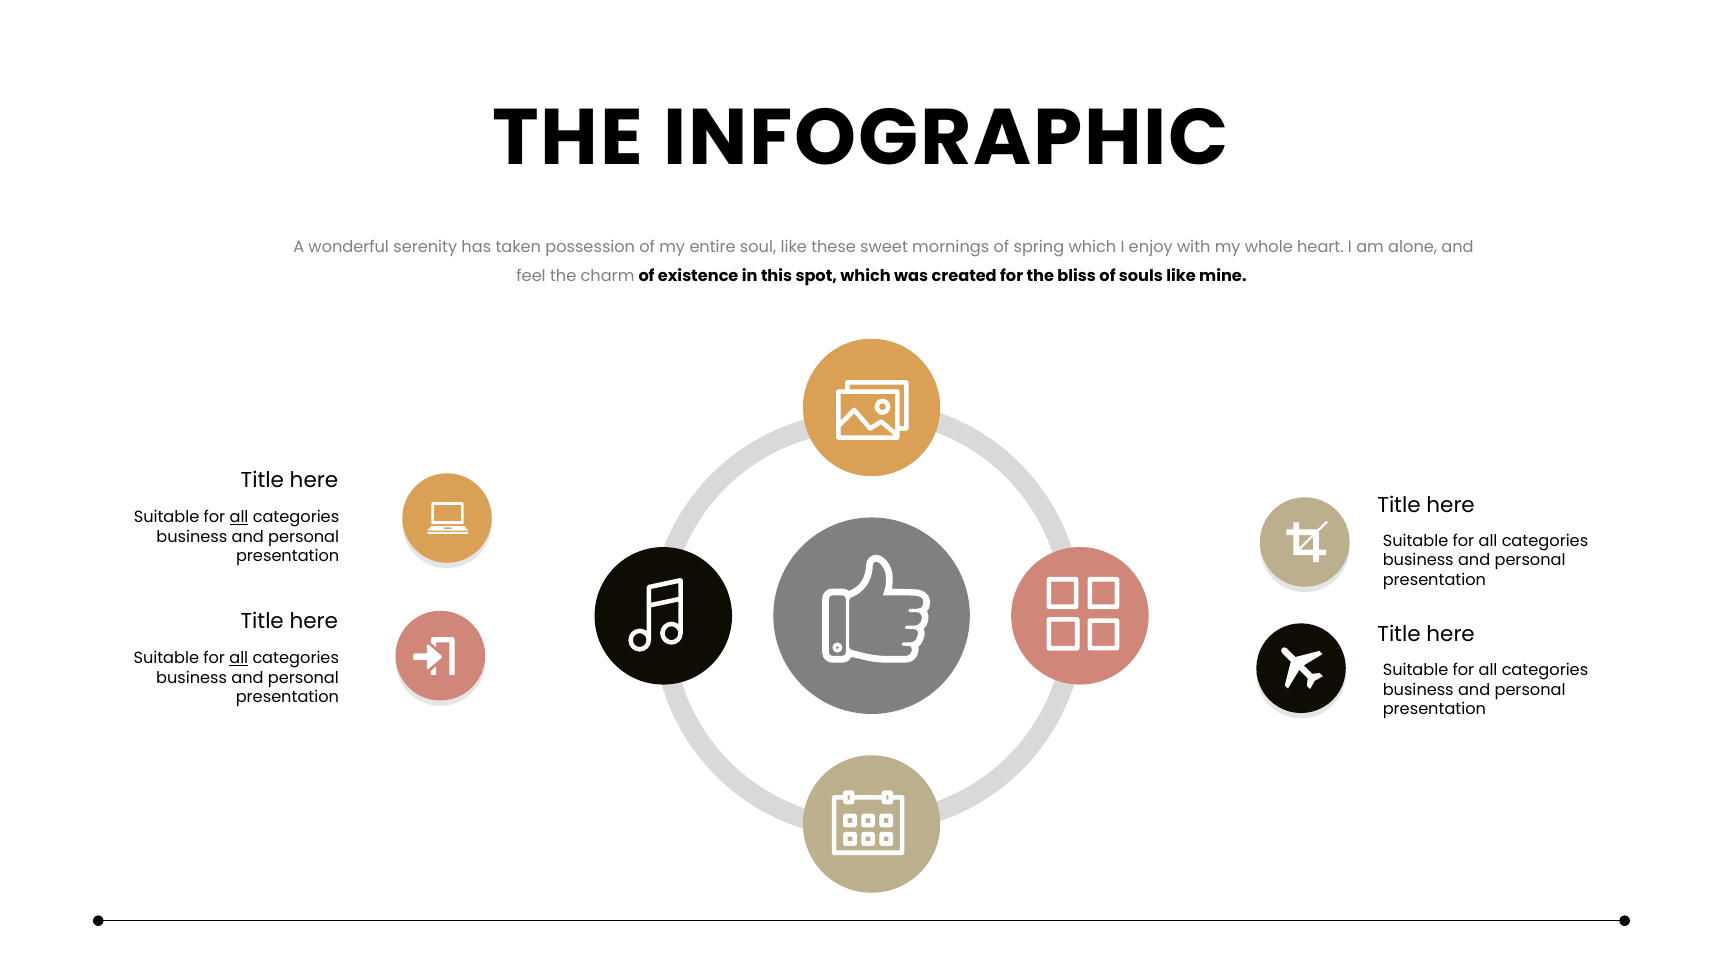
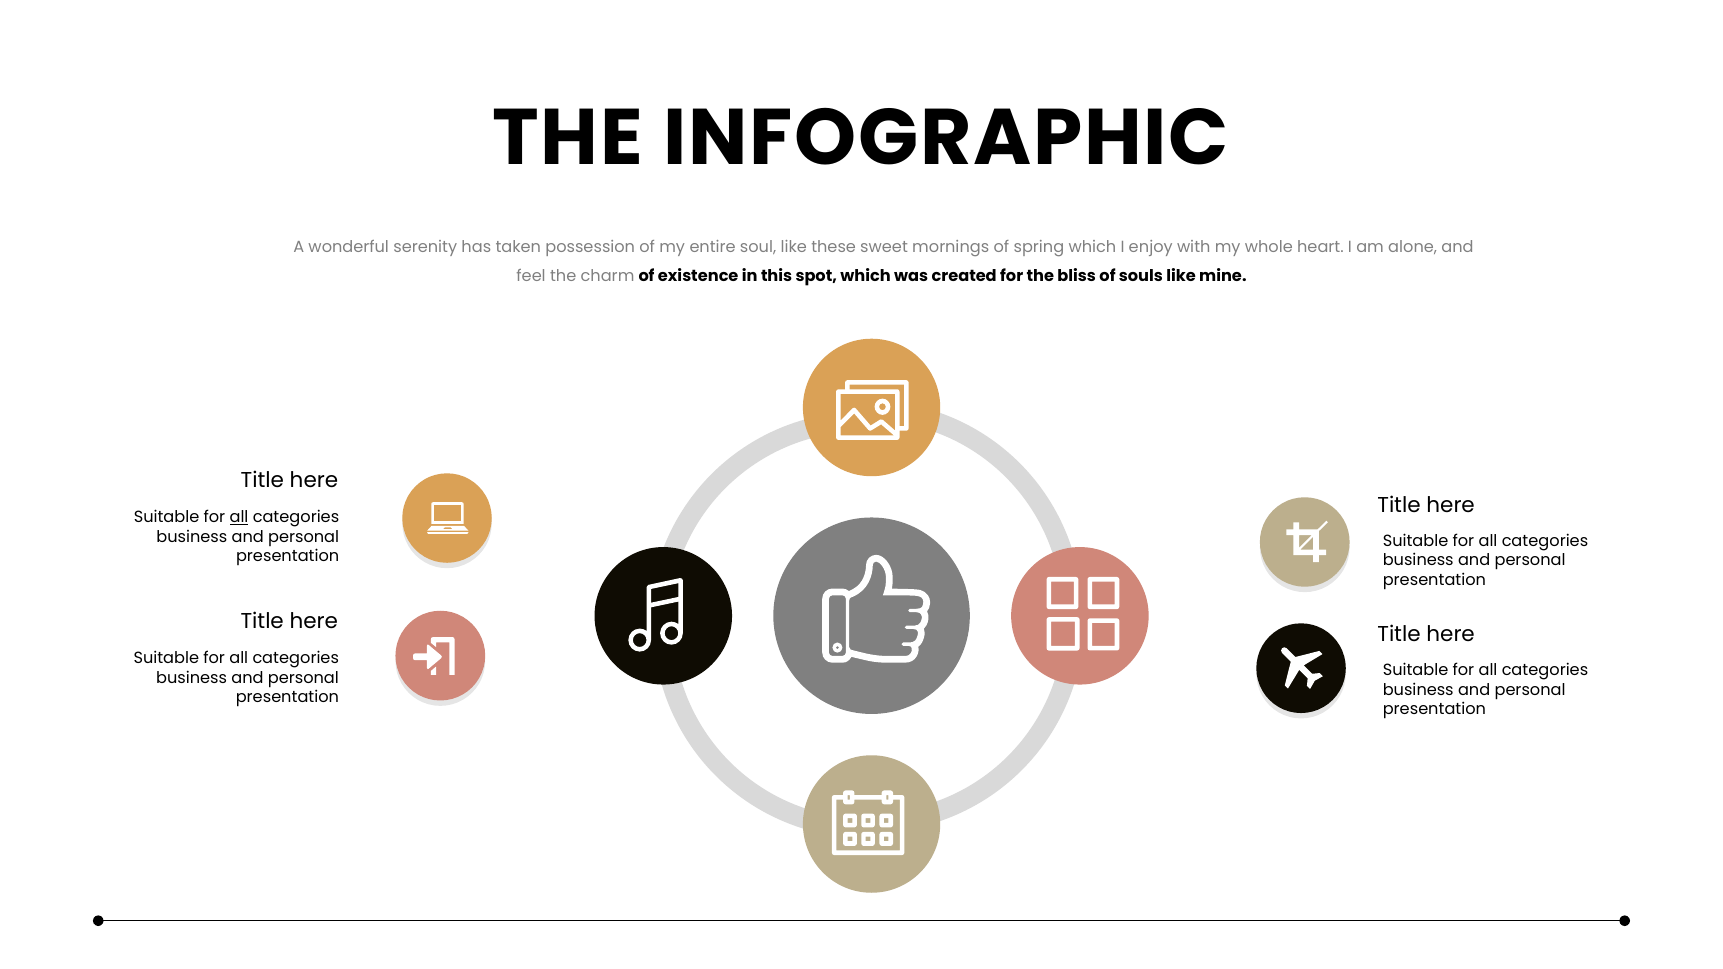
all at (239, 658) underline: present -> none
